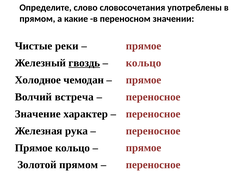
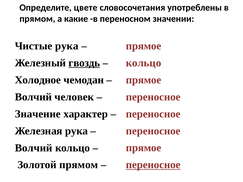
слово: слово -> цвете
Чистые реки: реки -> рука
встреча: встреча -> человек
Прямое at (34, 148): Прямое -> Волчий
переносное at (153, 165) underline: none -> present
